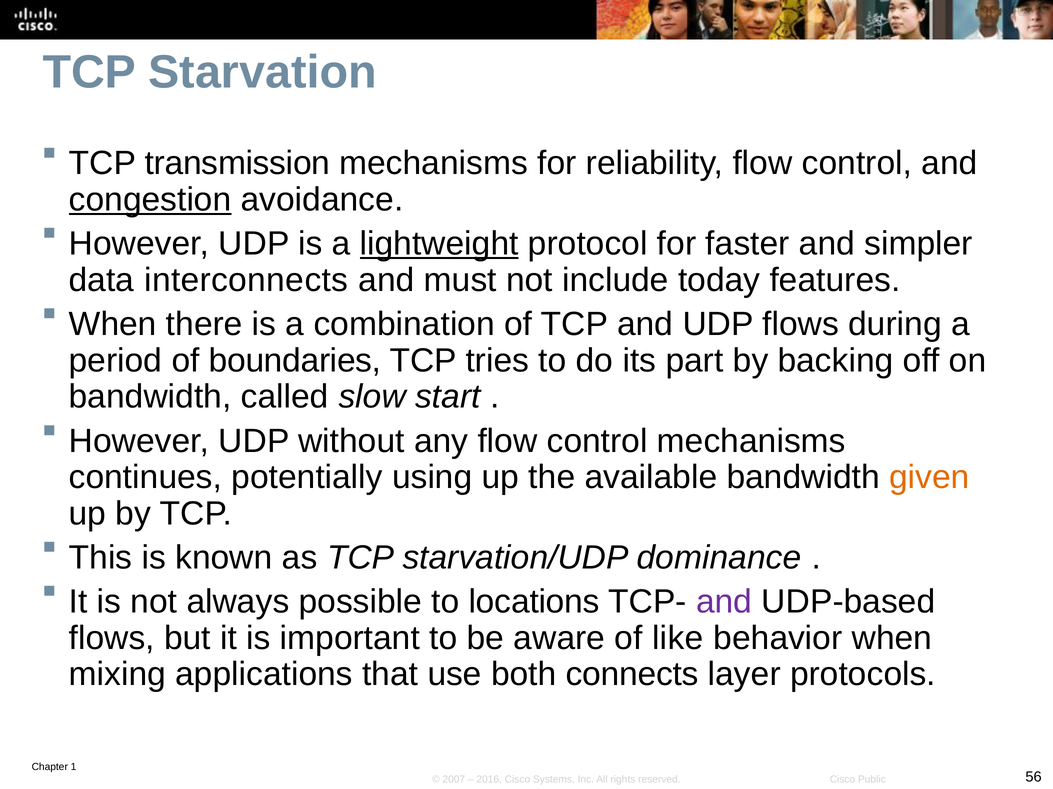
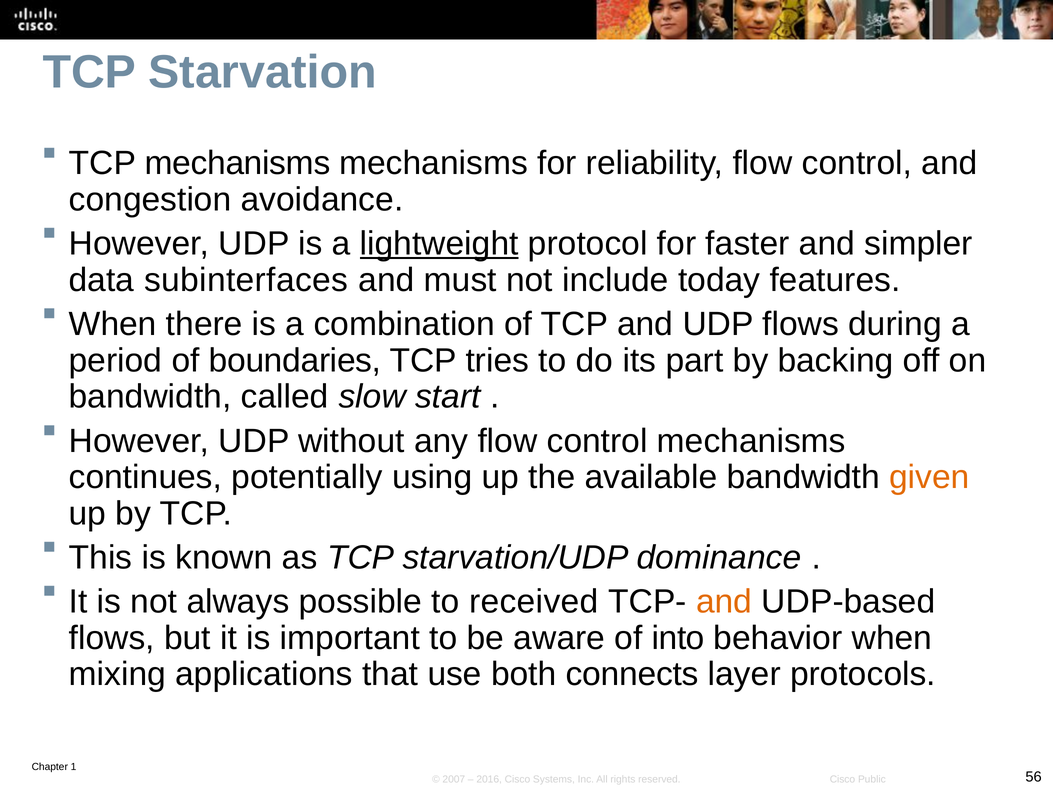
TCP transmission: transmission -> mechanisms
congestion underline: present -> none
interconnects: interconnects -> subinterfaces
locations: locations -> received
and at (724, 602) colour: purple -> orange
like: like -> into
